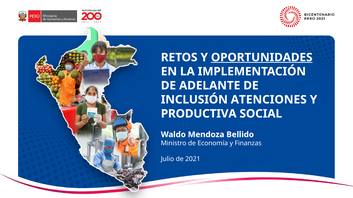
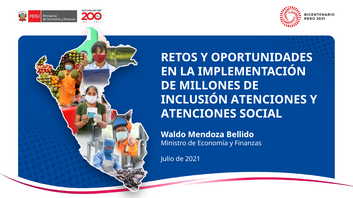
OPORTUNIDADES underline: present -> none
ADELANTE: ADELANTE -> MILLONES
PRODUCTIVA at (199, 114): PRODUCTIVA -> ATENCIONES
